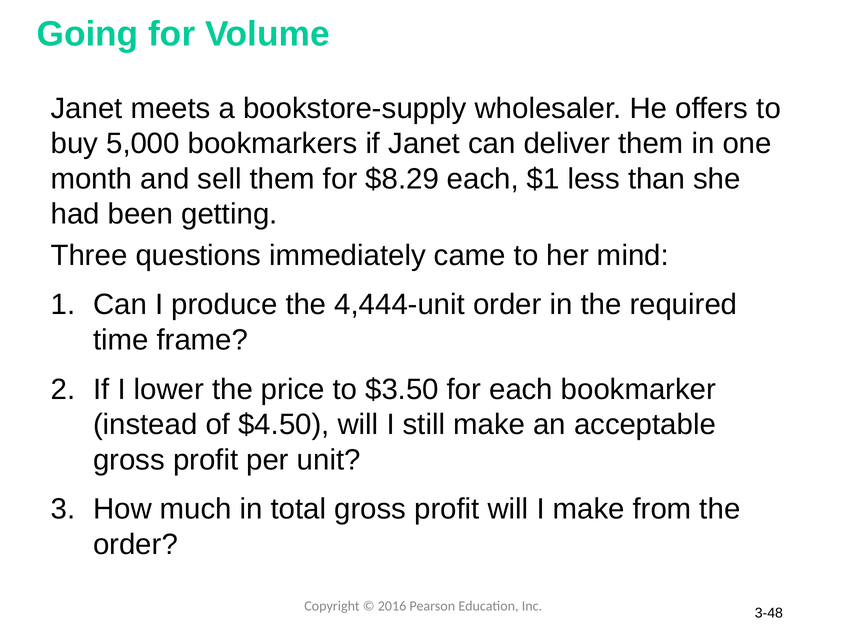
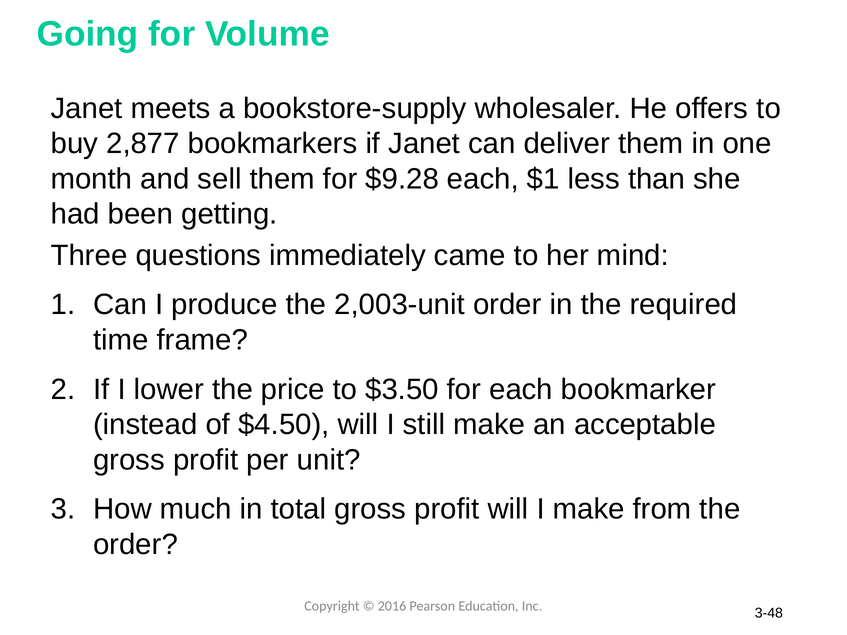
5,000: 5,000 -> 2,877
$8.29: $8.29 -> $9.28
4,444-unit: 4,444-unit -> 2,003-unit
